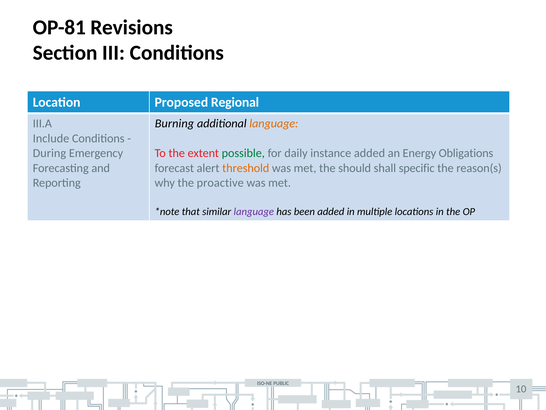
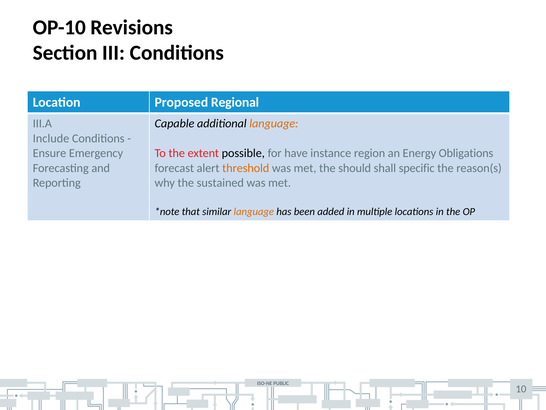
OP-81: OP-81 -> OP-10
Burning: Burning -> Capable
During: During -> Ensure
possible colour: green -> black
daily: daily -> have
instance added: added -> region
proactive: proactive -> sustained
language at (254, 211) colour: purple -> orange
